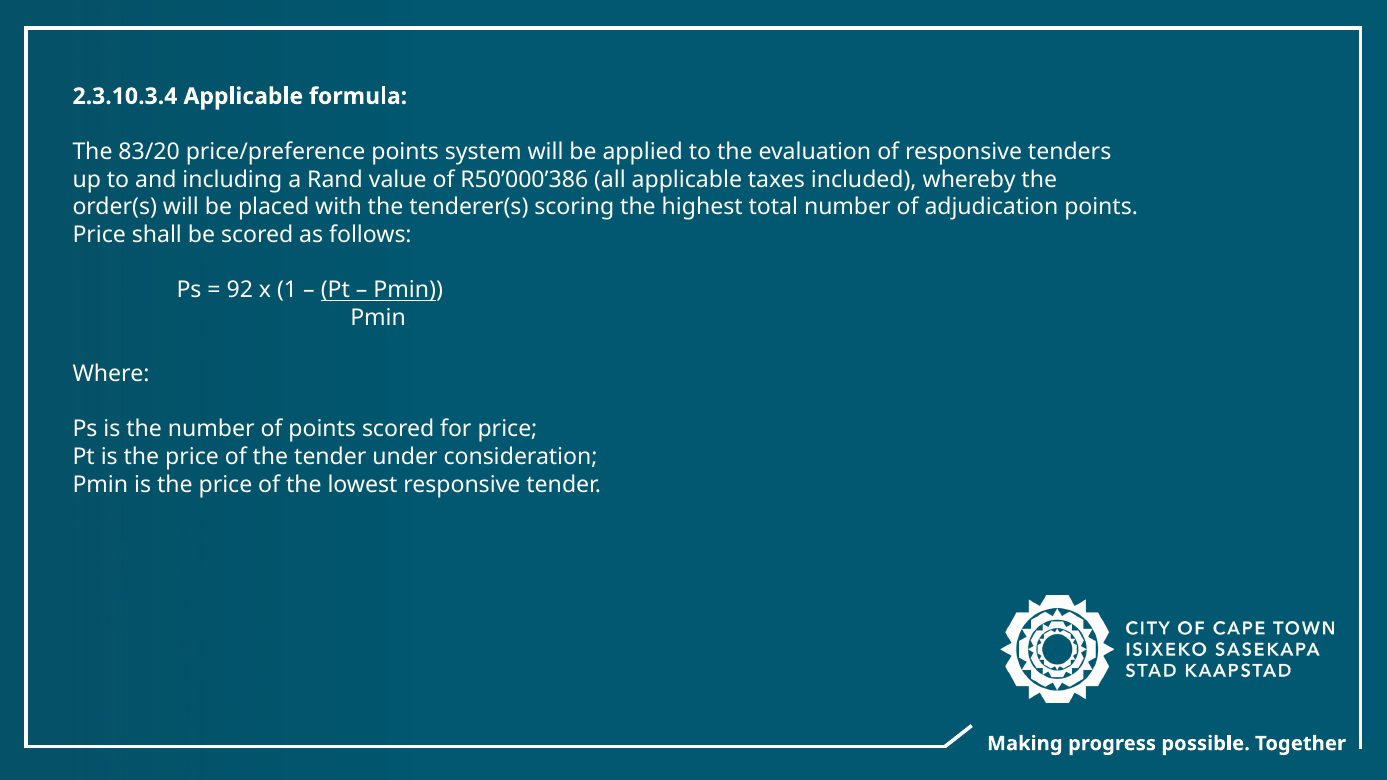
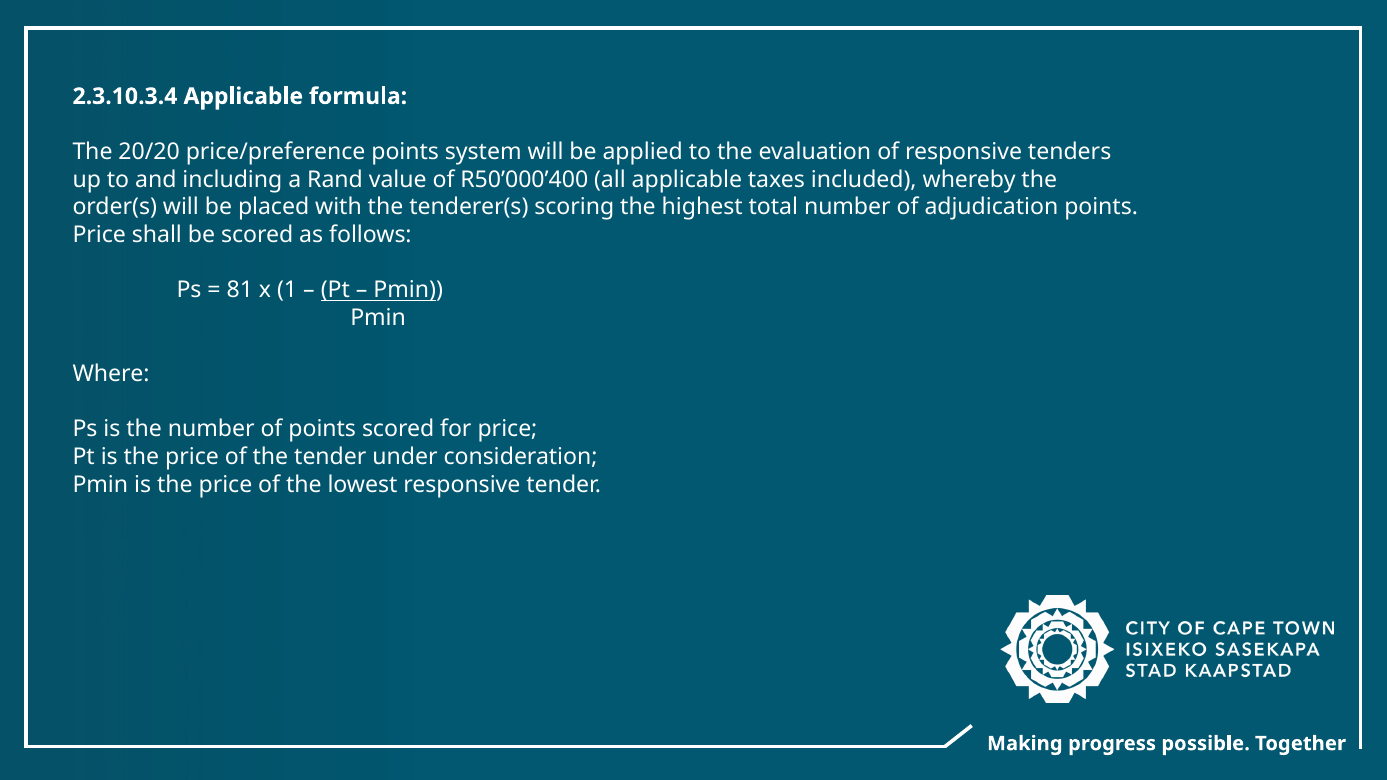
83/20: 83/20 -> 20/20
R50’000’386: R50’000’386 -> R50’000’400
92: 92 -> 81
